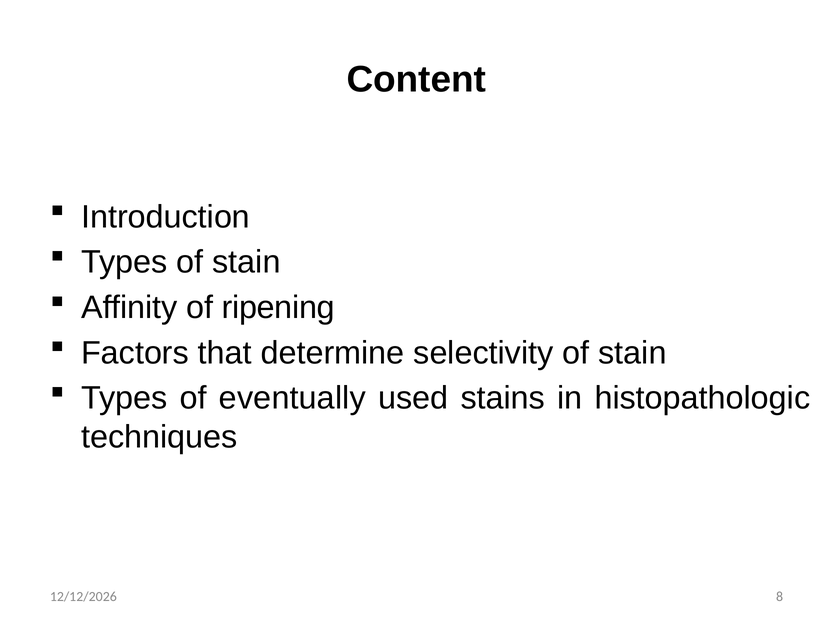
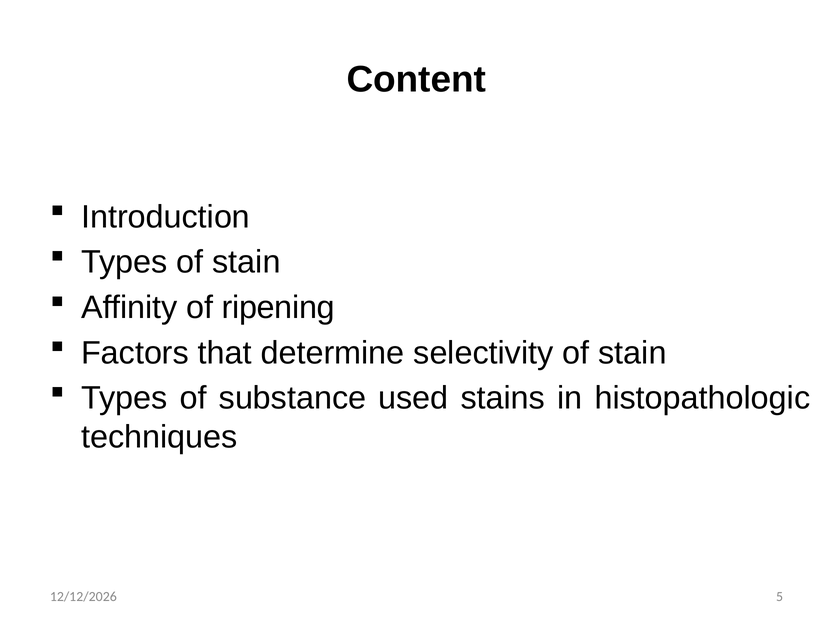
eventually: eventually -> substance
8: 8 -> 5
